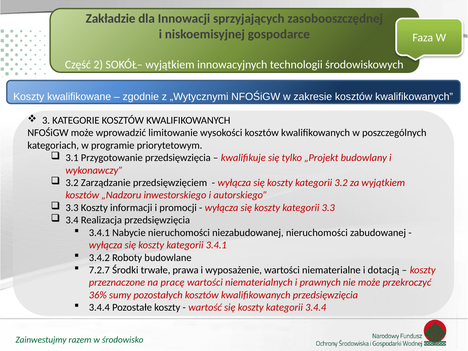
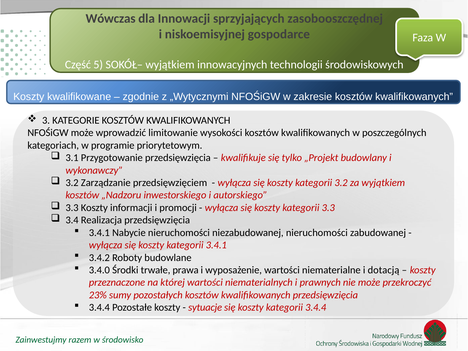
Zakładzie: Zakładzie -> Wówczas
2: 2 -> 5
7.2.7: 7.2.7 -> 3.4.0
pracę: pracę -> której
36%: 36% -> 23%
wartość: wartość -> sytuacje
